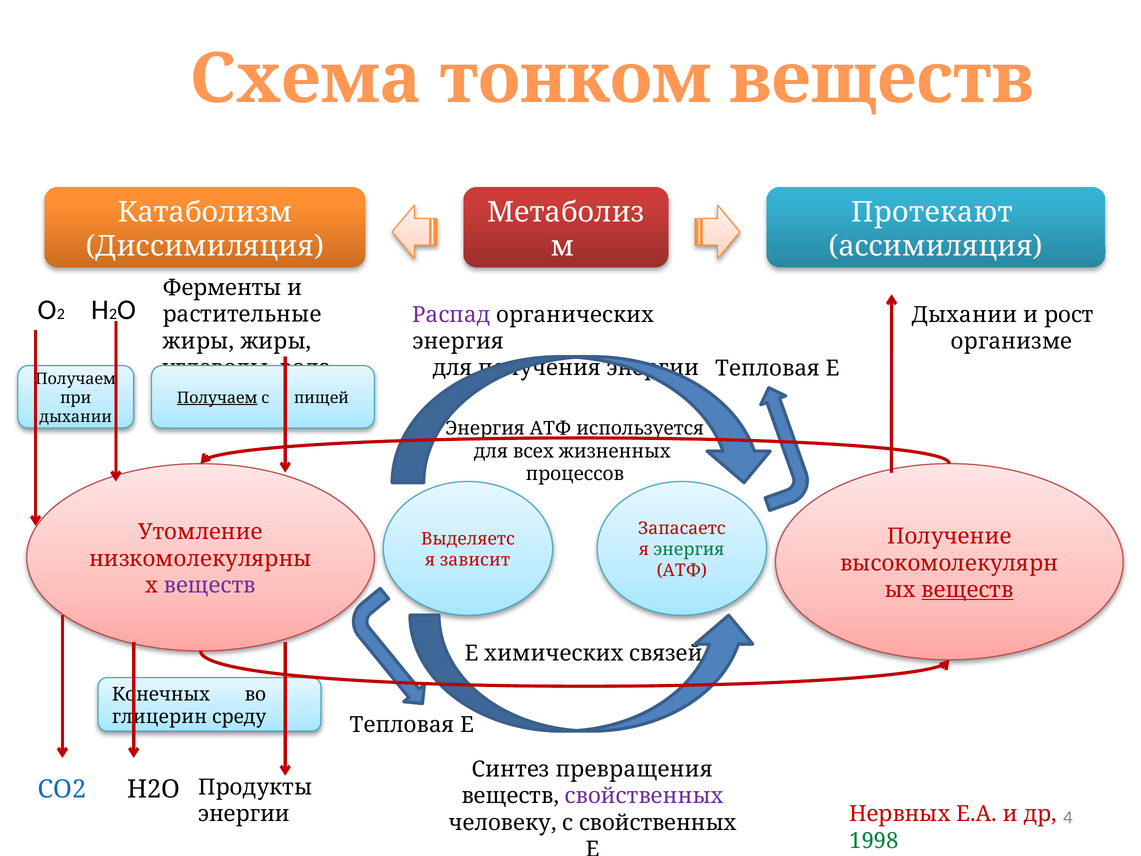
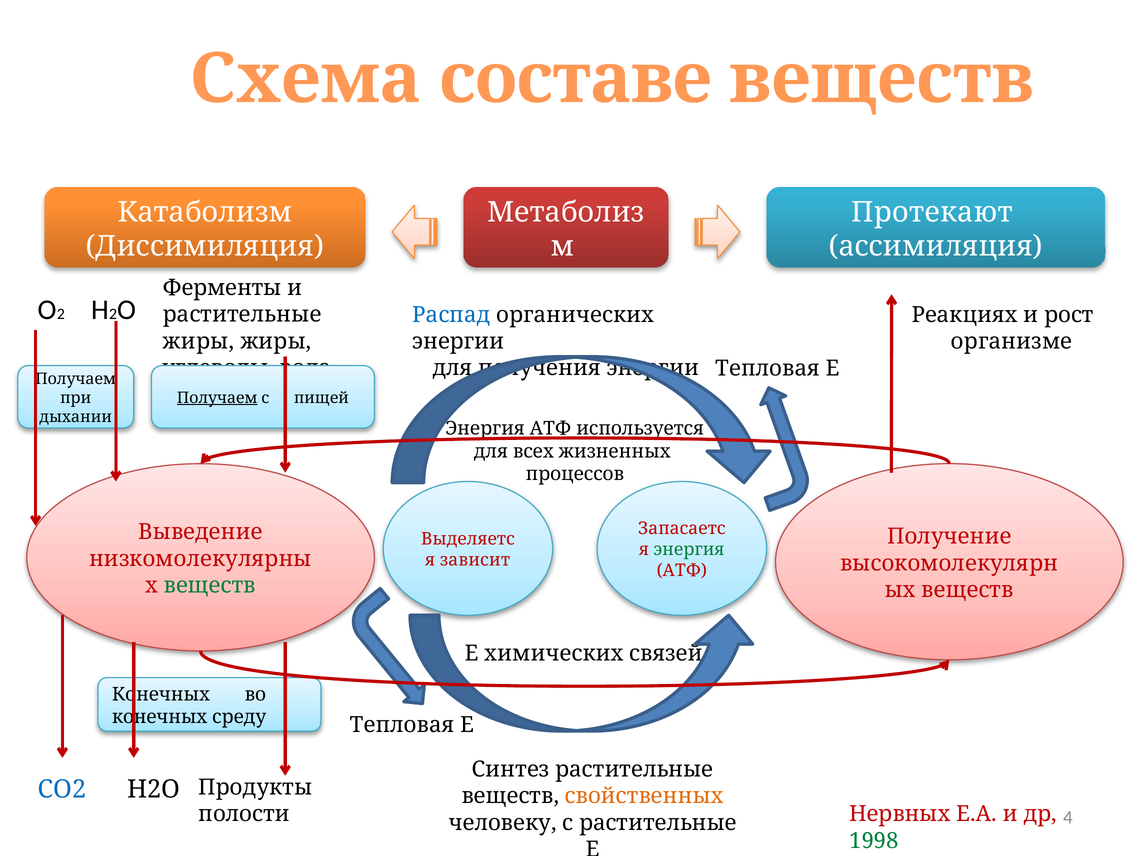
тонком: тонком -> составе
Распад colour: purple -> blue
Дыхании at (964, 315): Дыхании -> Реакциях
энергия at (458, 341): энергия -> энергии
Утомление: Утомление -> Выведение
веществ at (210, 585) colour: purple -> green
веществ at (968, 590) underline: present -> none
глицерин at (159, 717): глицерин -> конечных
Синтез превращения: превращения -> растительные
свойственных at (644, 796) colour: purple -> orange
энергии at (244, 814): энергии -> полости
с свойственных: свойственных -> растительные
